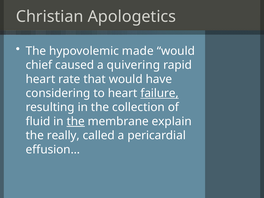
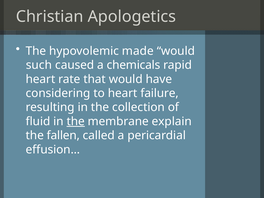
chief: chief -> such
quivering: quivering -> chemicals
failure underline: present -> none
really: really -> fallen
